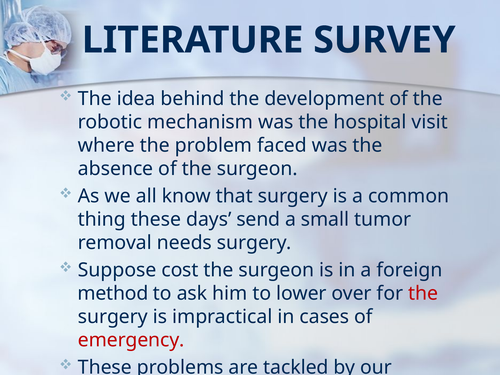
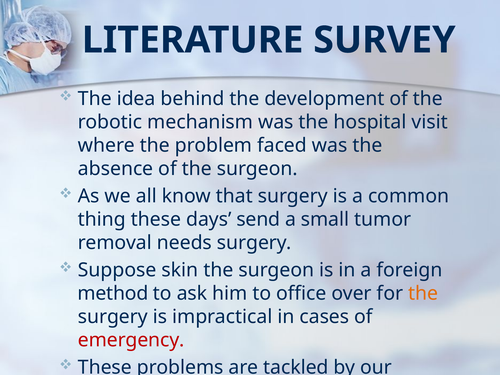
cost: cost -> skin
lower: lower -> office
the at (423, 293) colour: red -> orange
